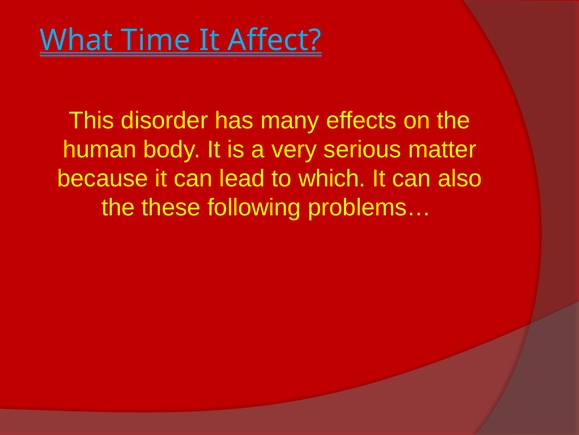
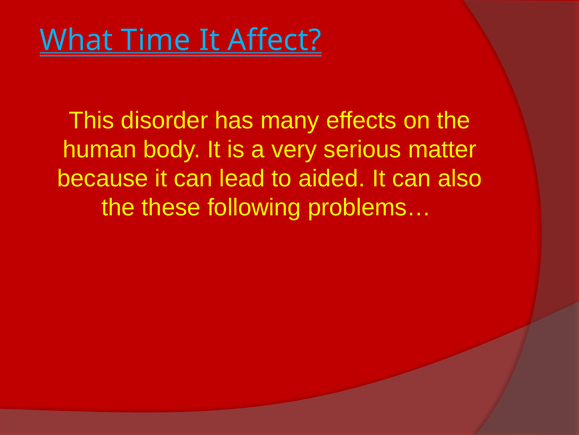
which: which -> aided
